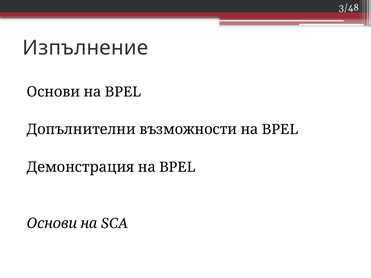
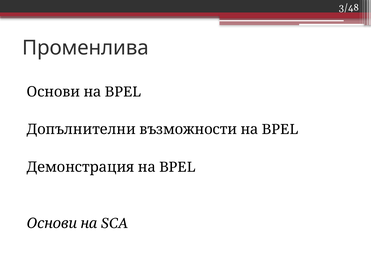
Изпълнение: Изпълнение -> Променлива
